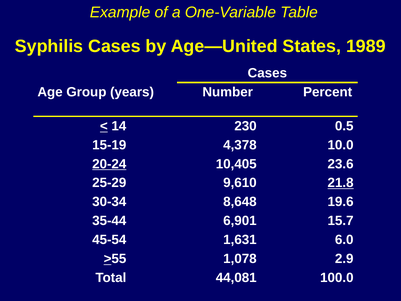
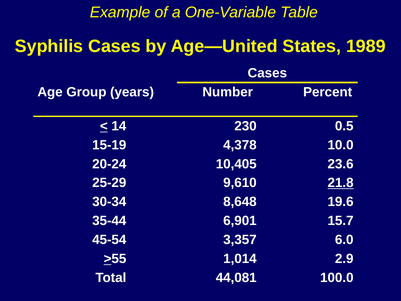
20-24 underline: present -> none
1,631: 1,631 -> 3,357
1,078: 1,078 -> 1,014
